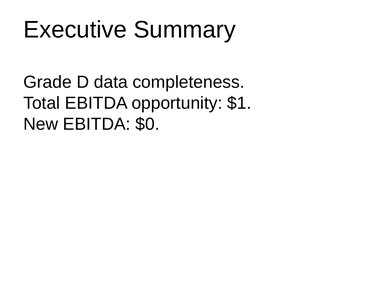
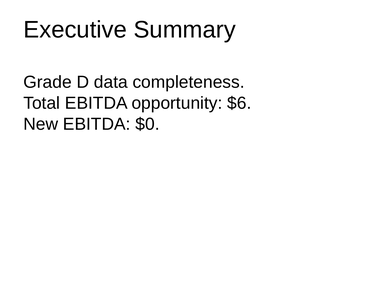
$1: $1 -> $6
